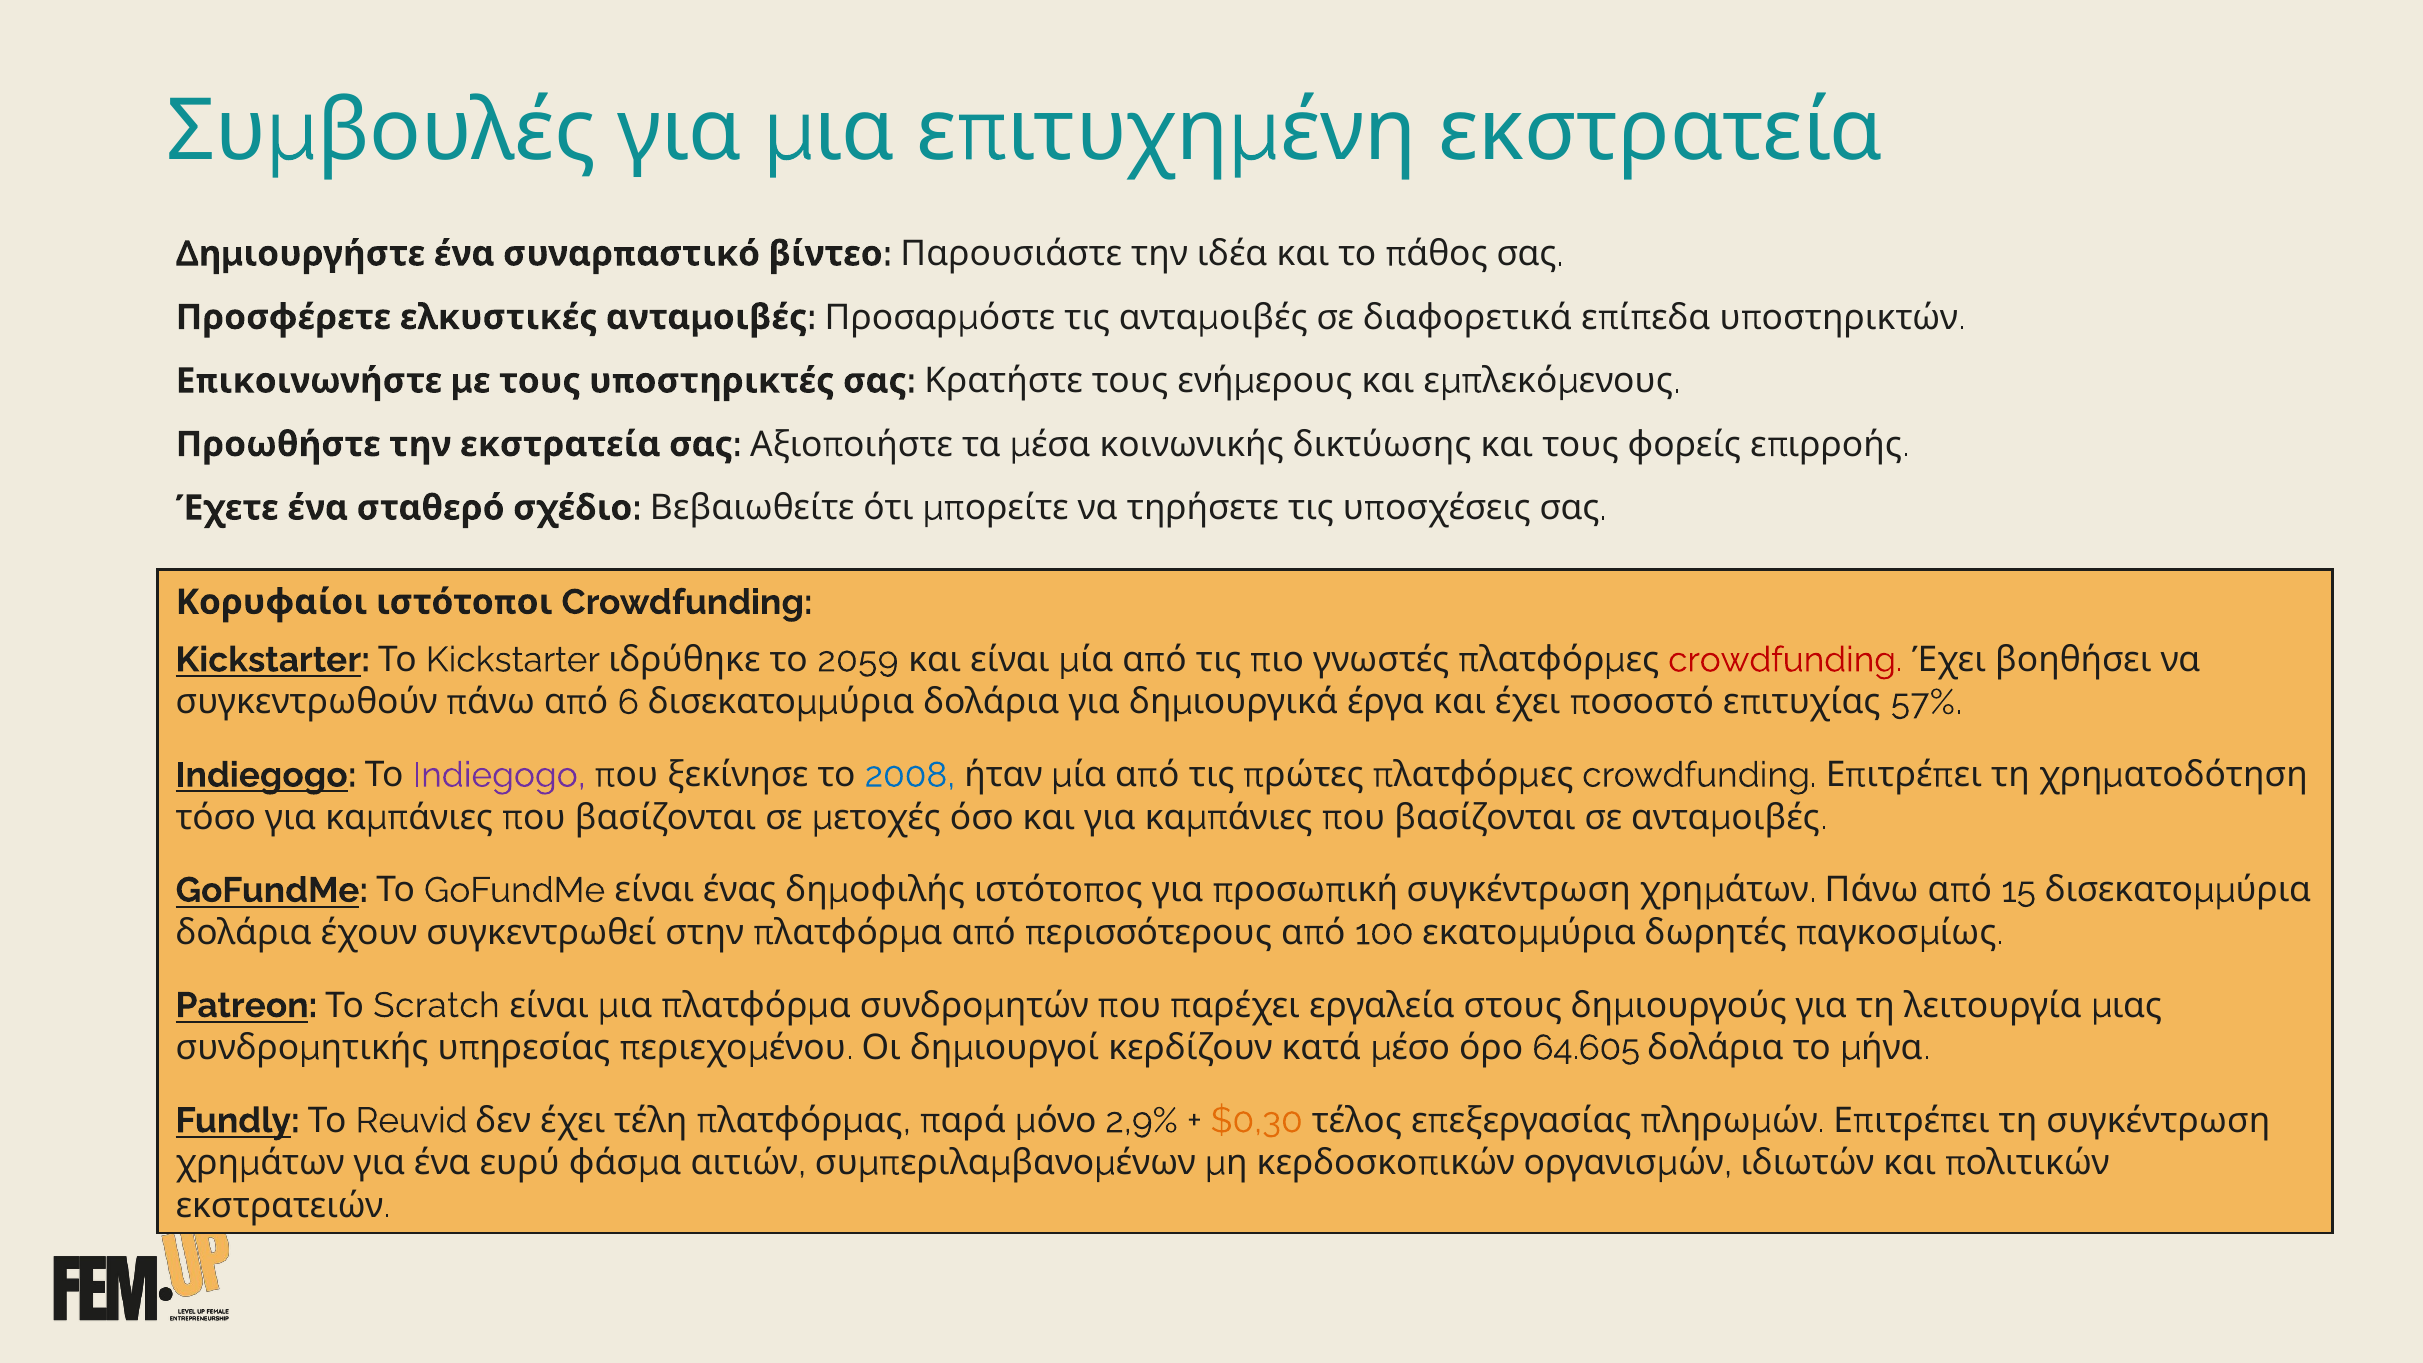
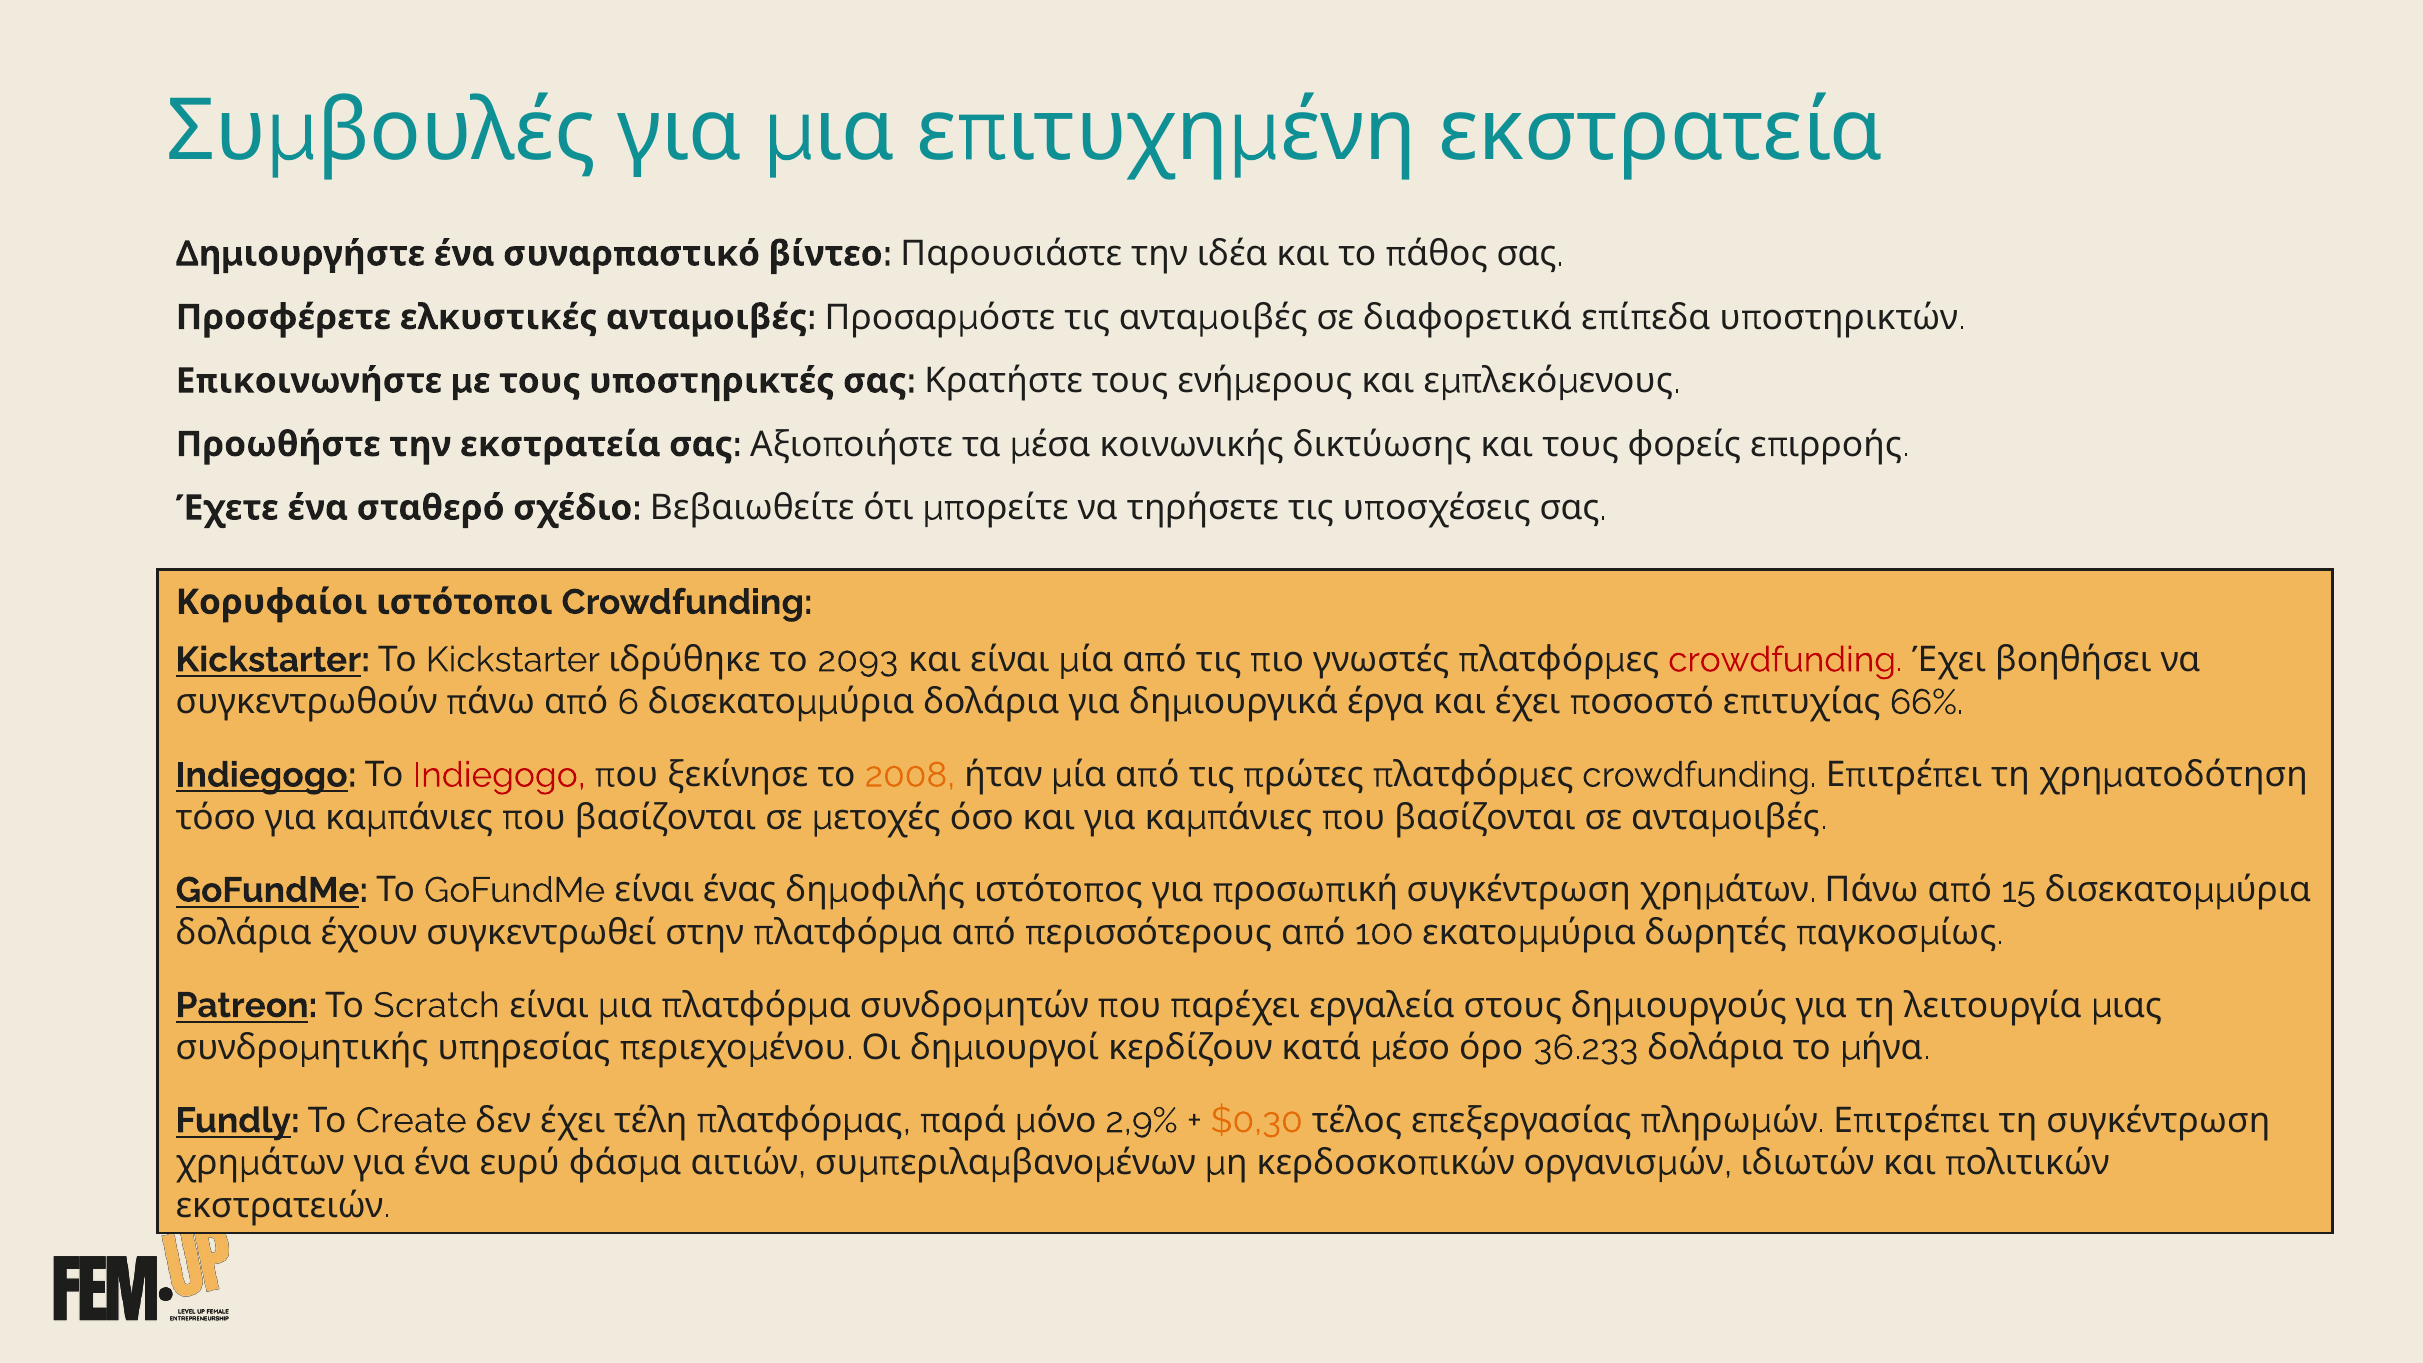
2059: 2059 -> 2093
57%: 57% -> 66%
Indiegogo at (499, 775) colour: purple -> red
2008 colour: blue -> orange
64.605: 64.605 -> 36.233
Reuvid: Reuvid -> Create
